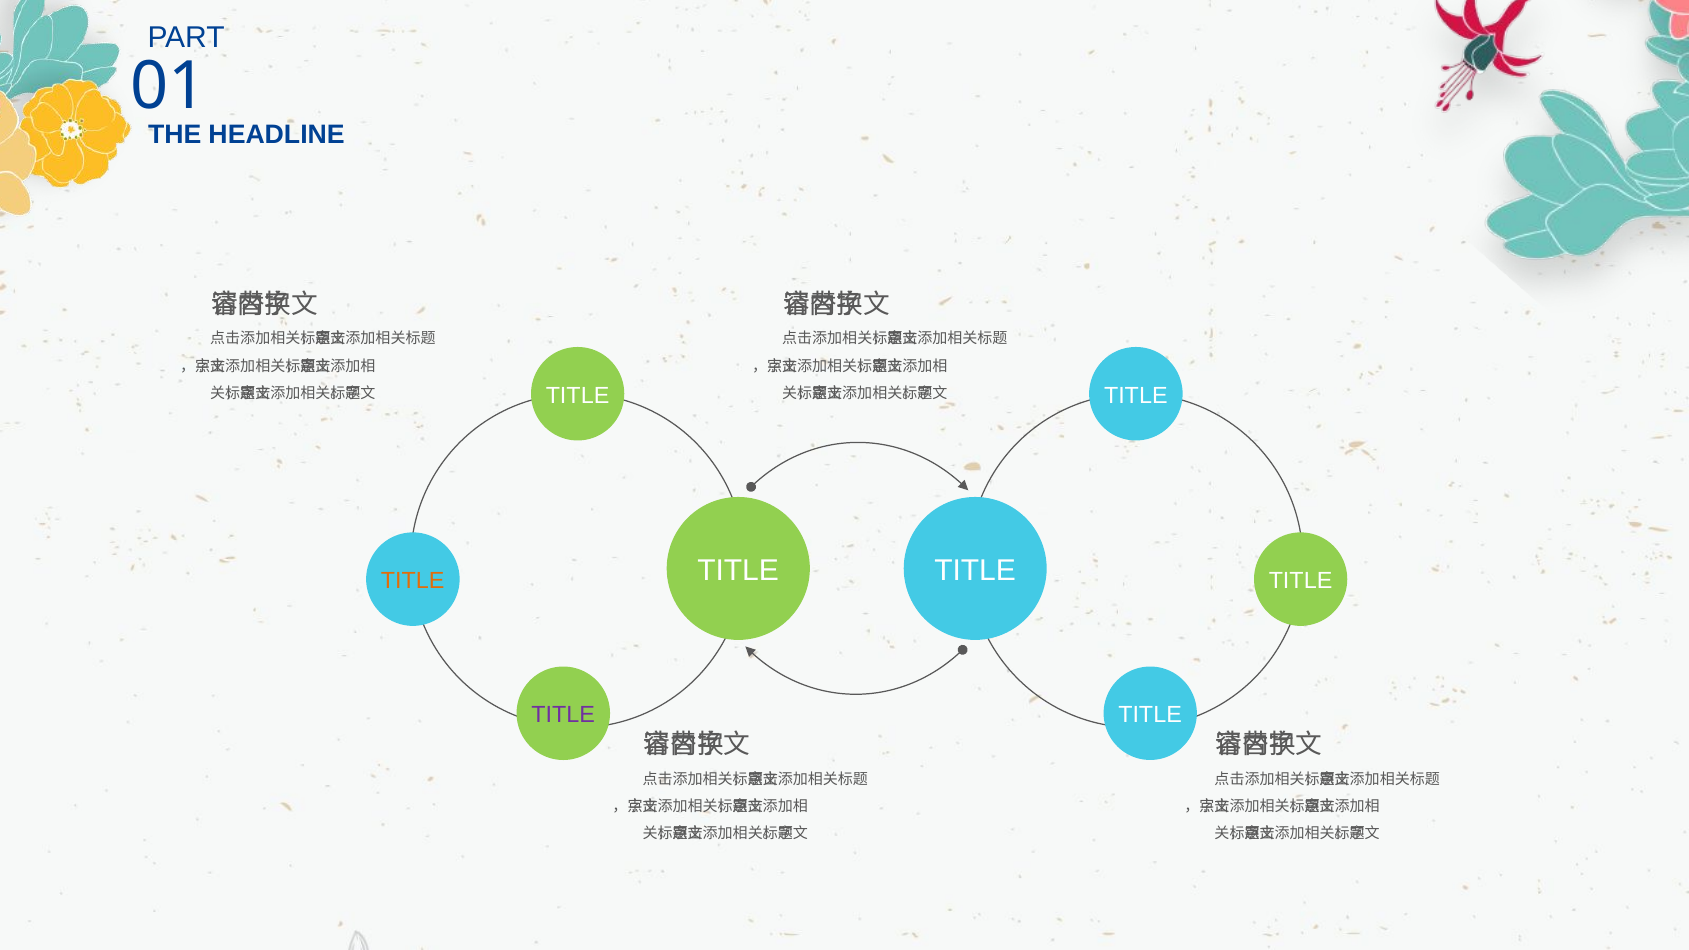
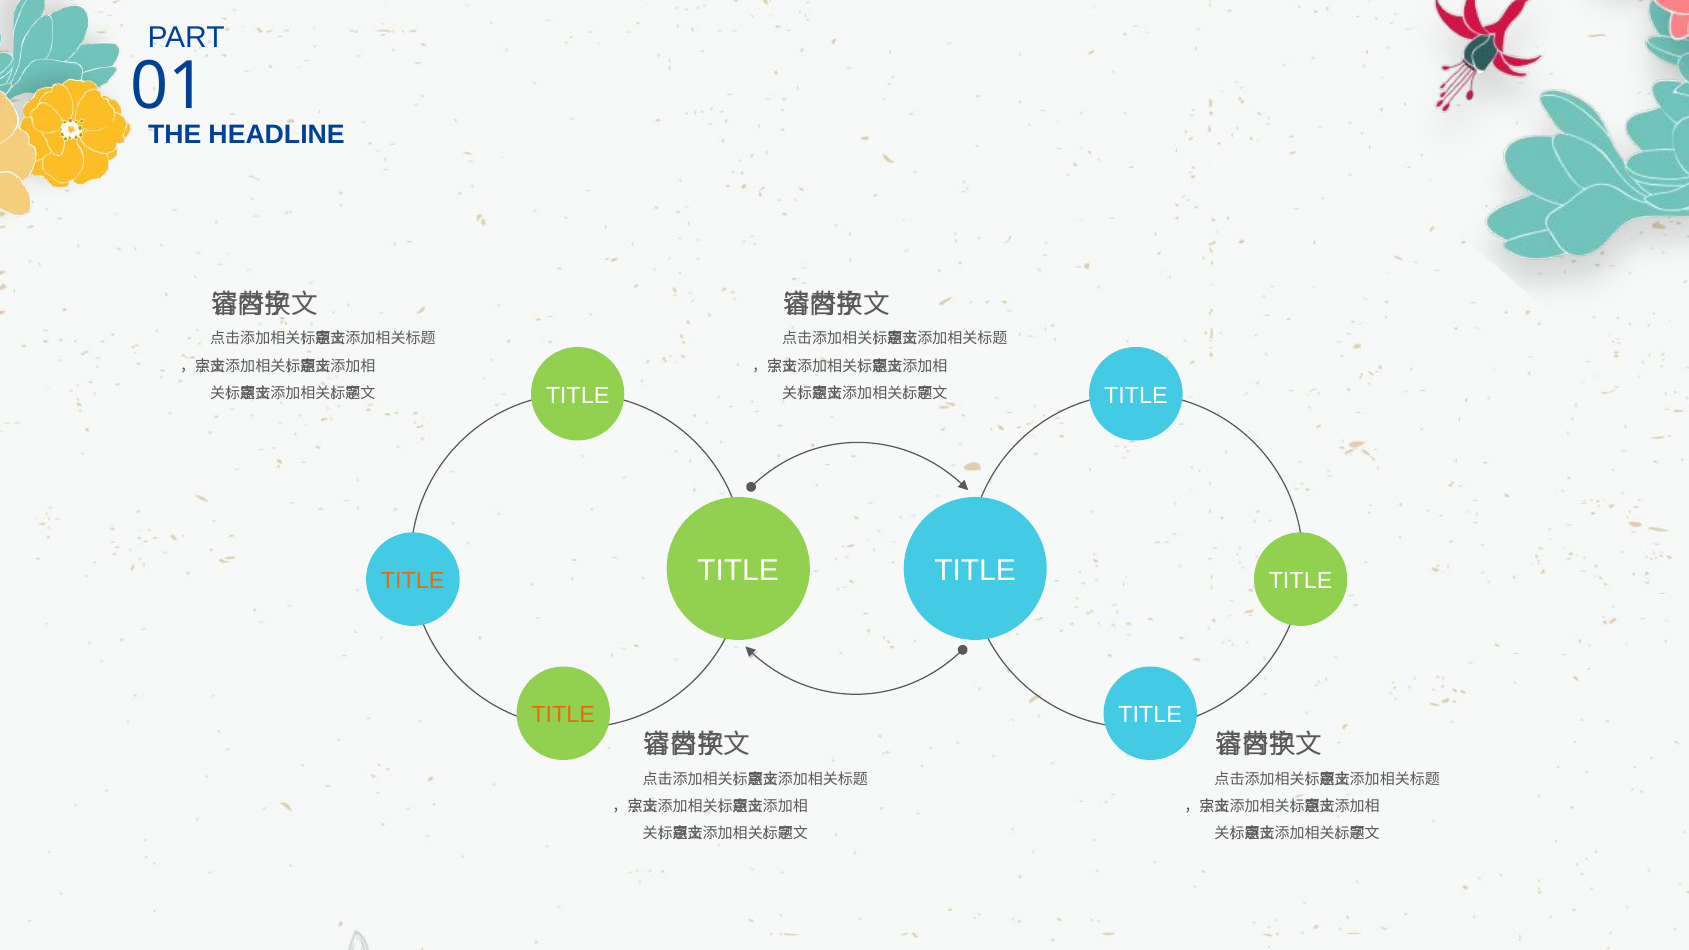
TITLE at (563, 715) colour: purple -> orange
